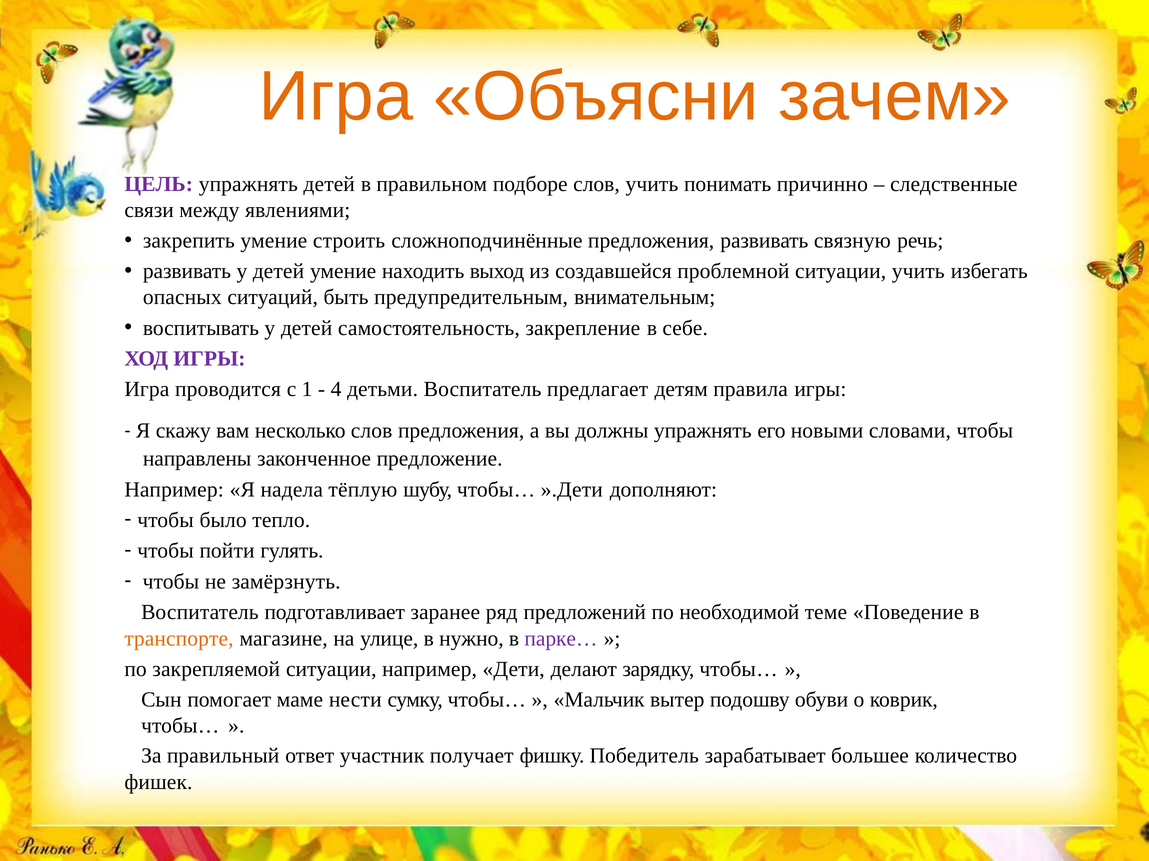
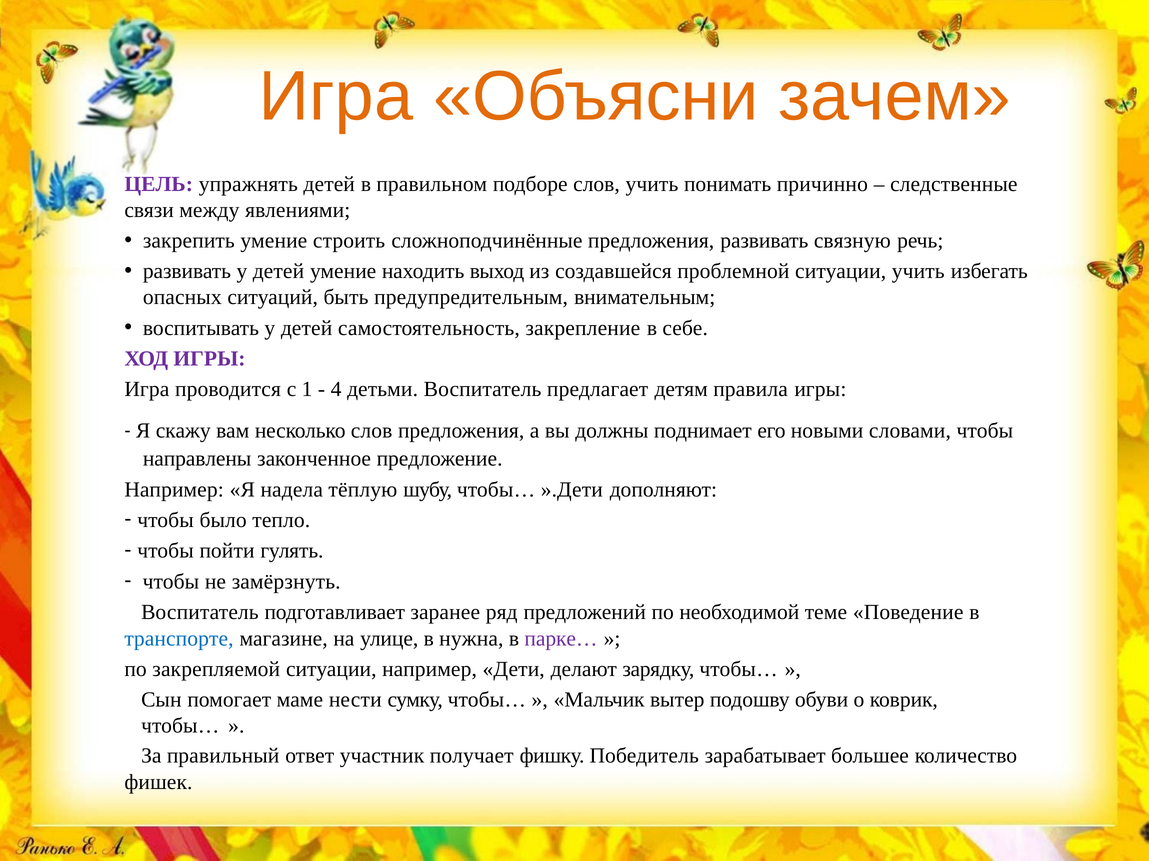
должны упражнять: упражнять -> поднимает
транспорте colour: orange -> blue
нужно: нужно -> нужна
